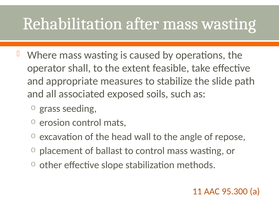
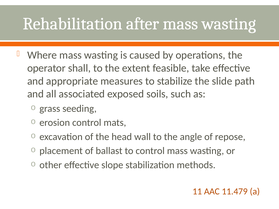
95.300: 95.300 -> 11.479
